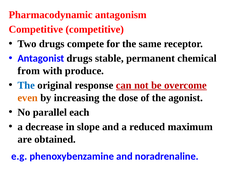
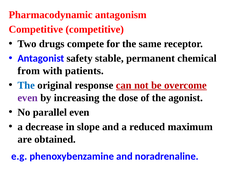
Antagonist drugs: drugs -> safety
produce: produce -> patients
even at (28, 98) colour: orange -> purple
parallel each: each -> even
